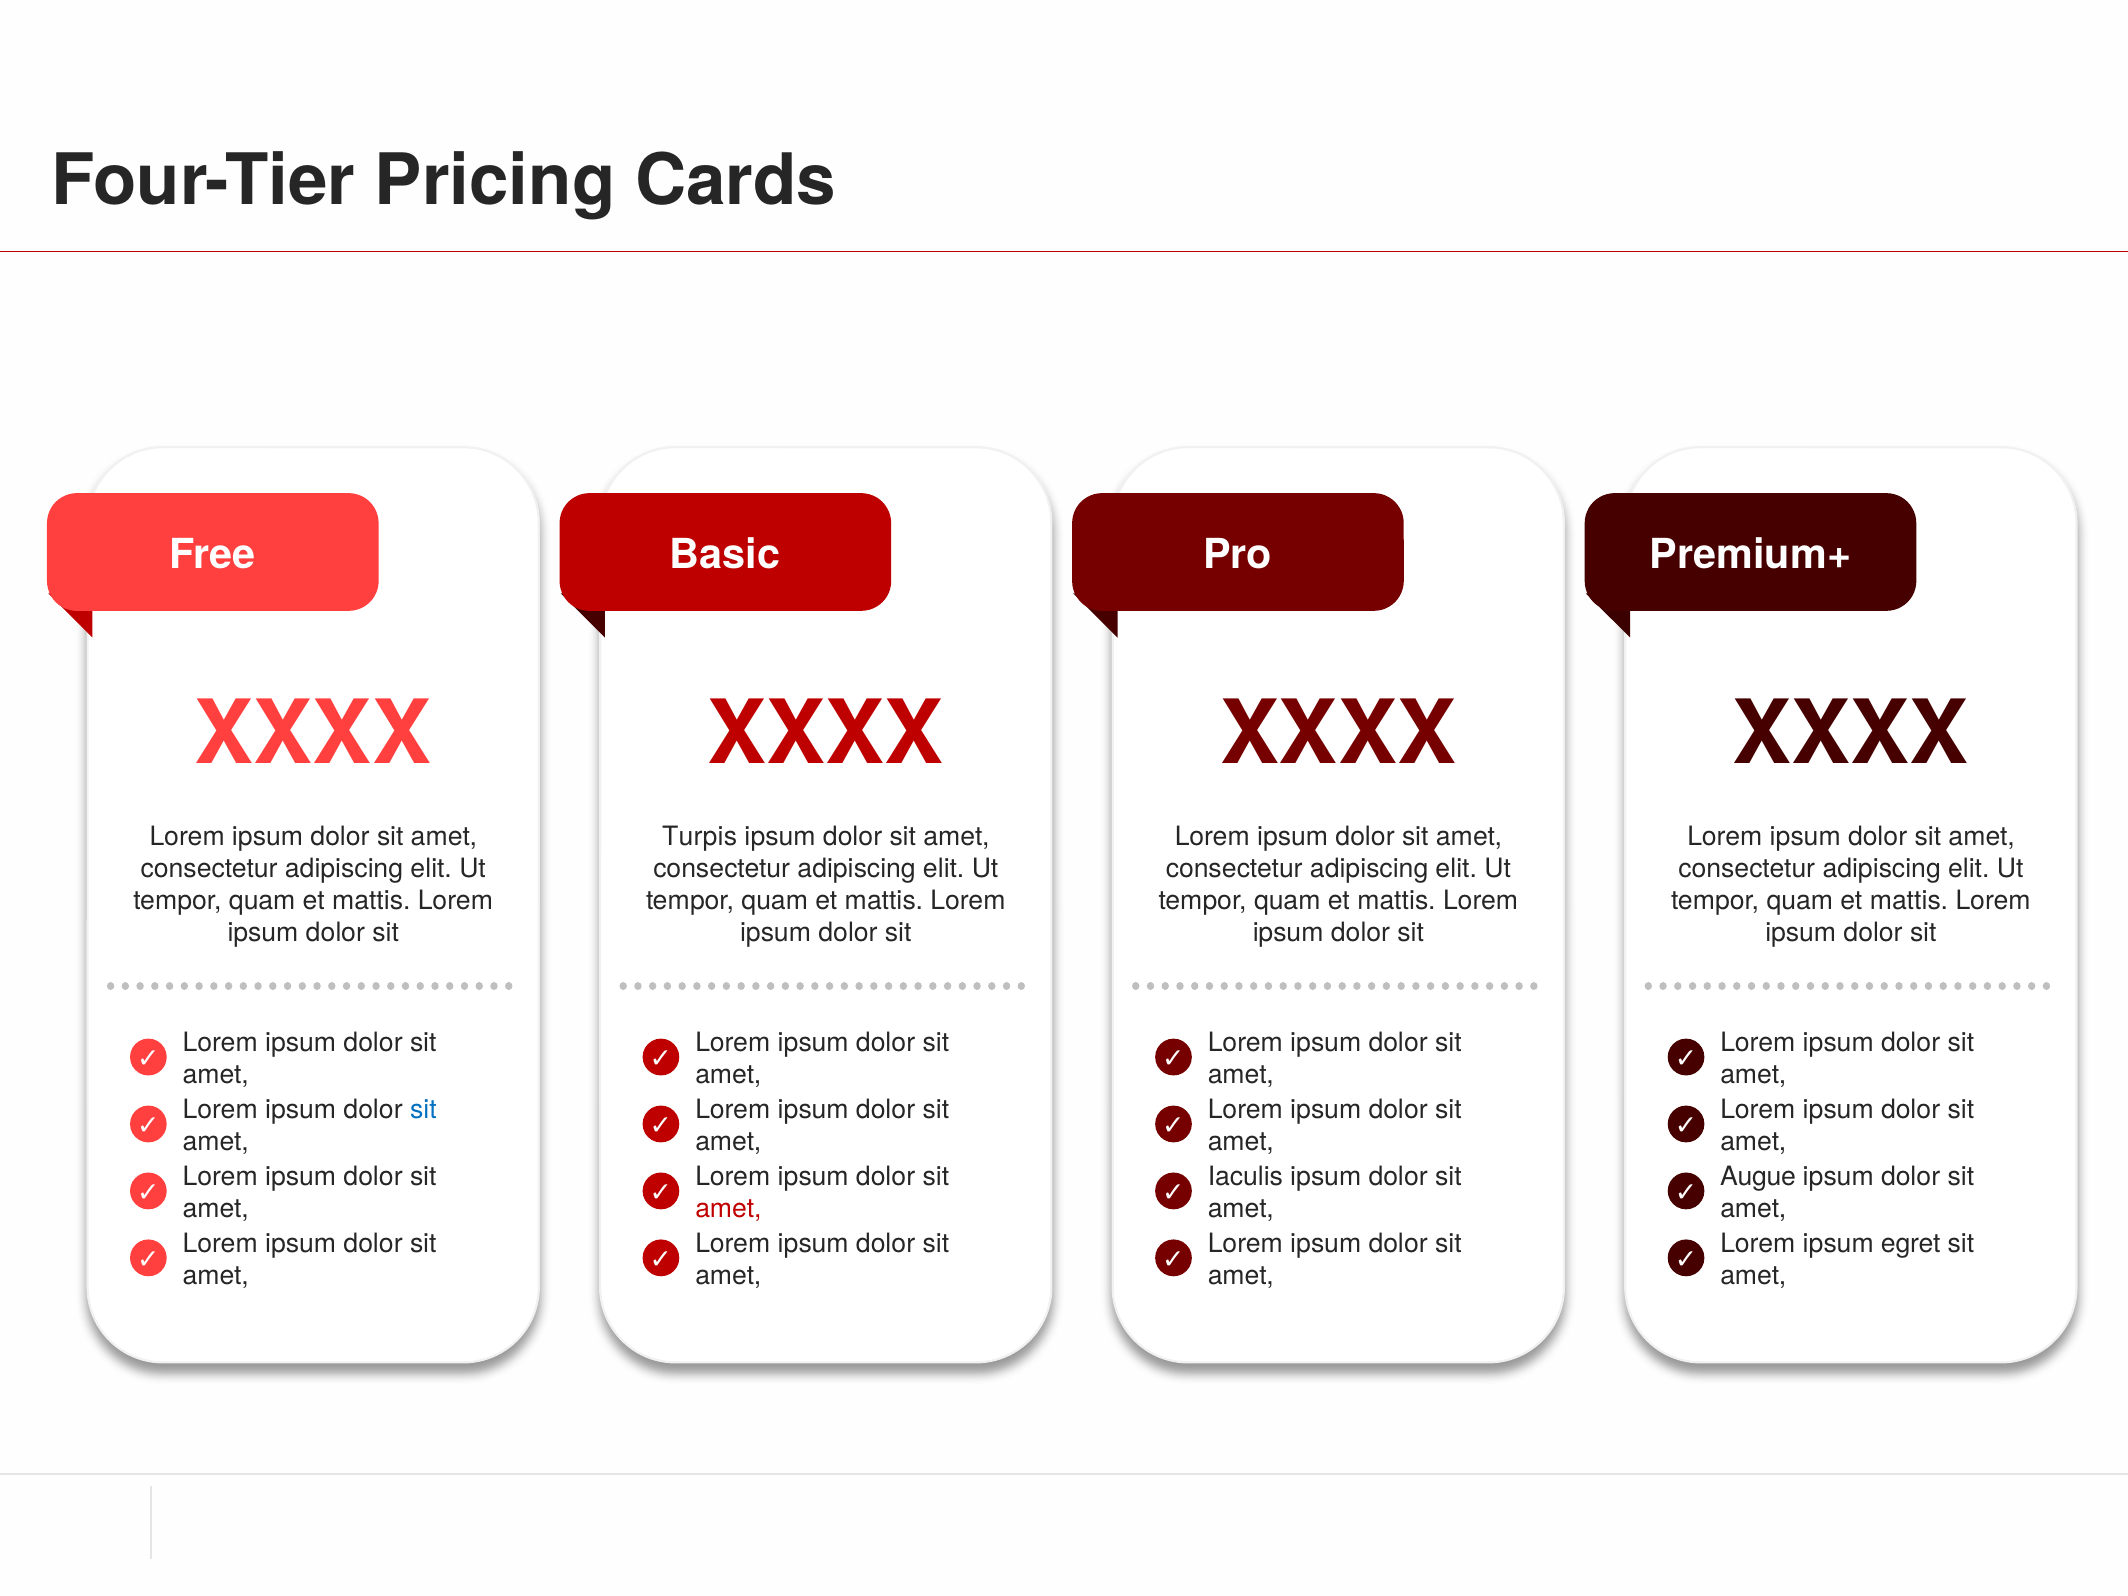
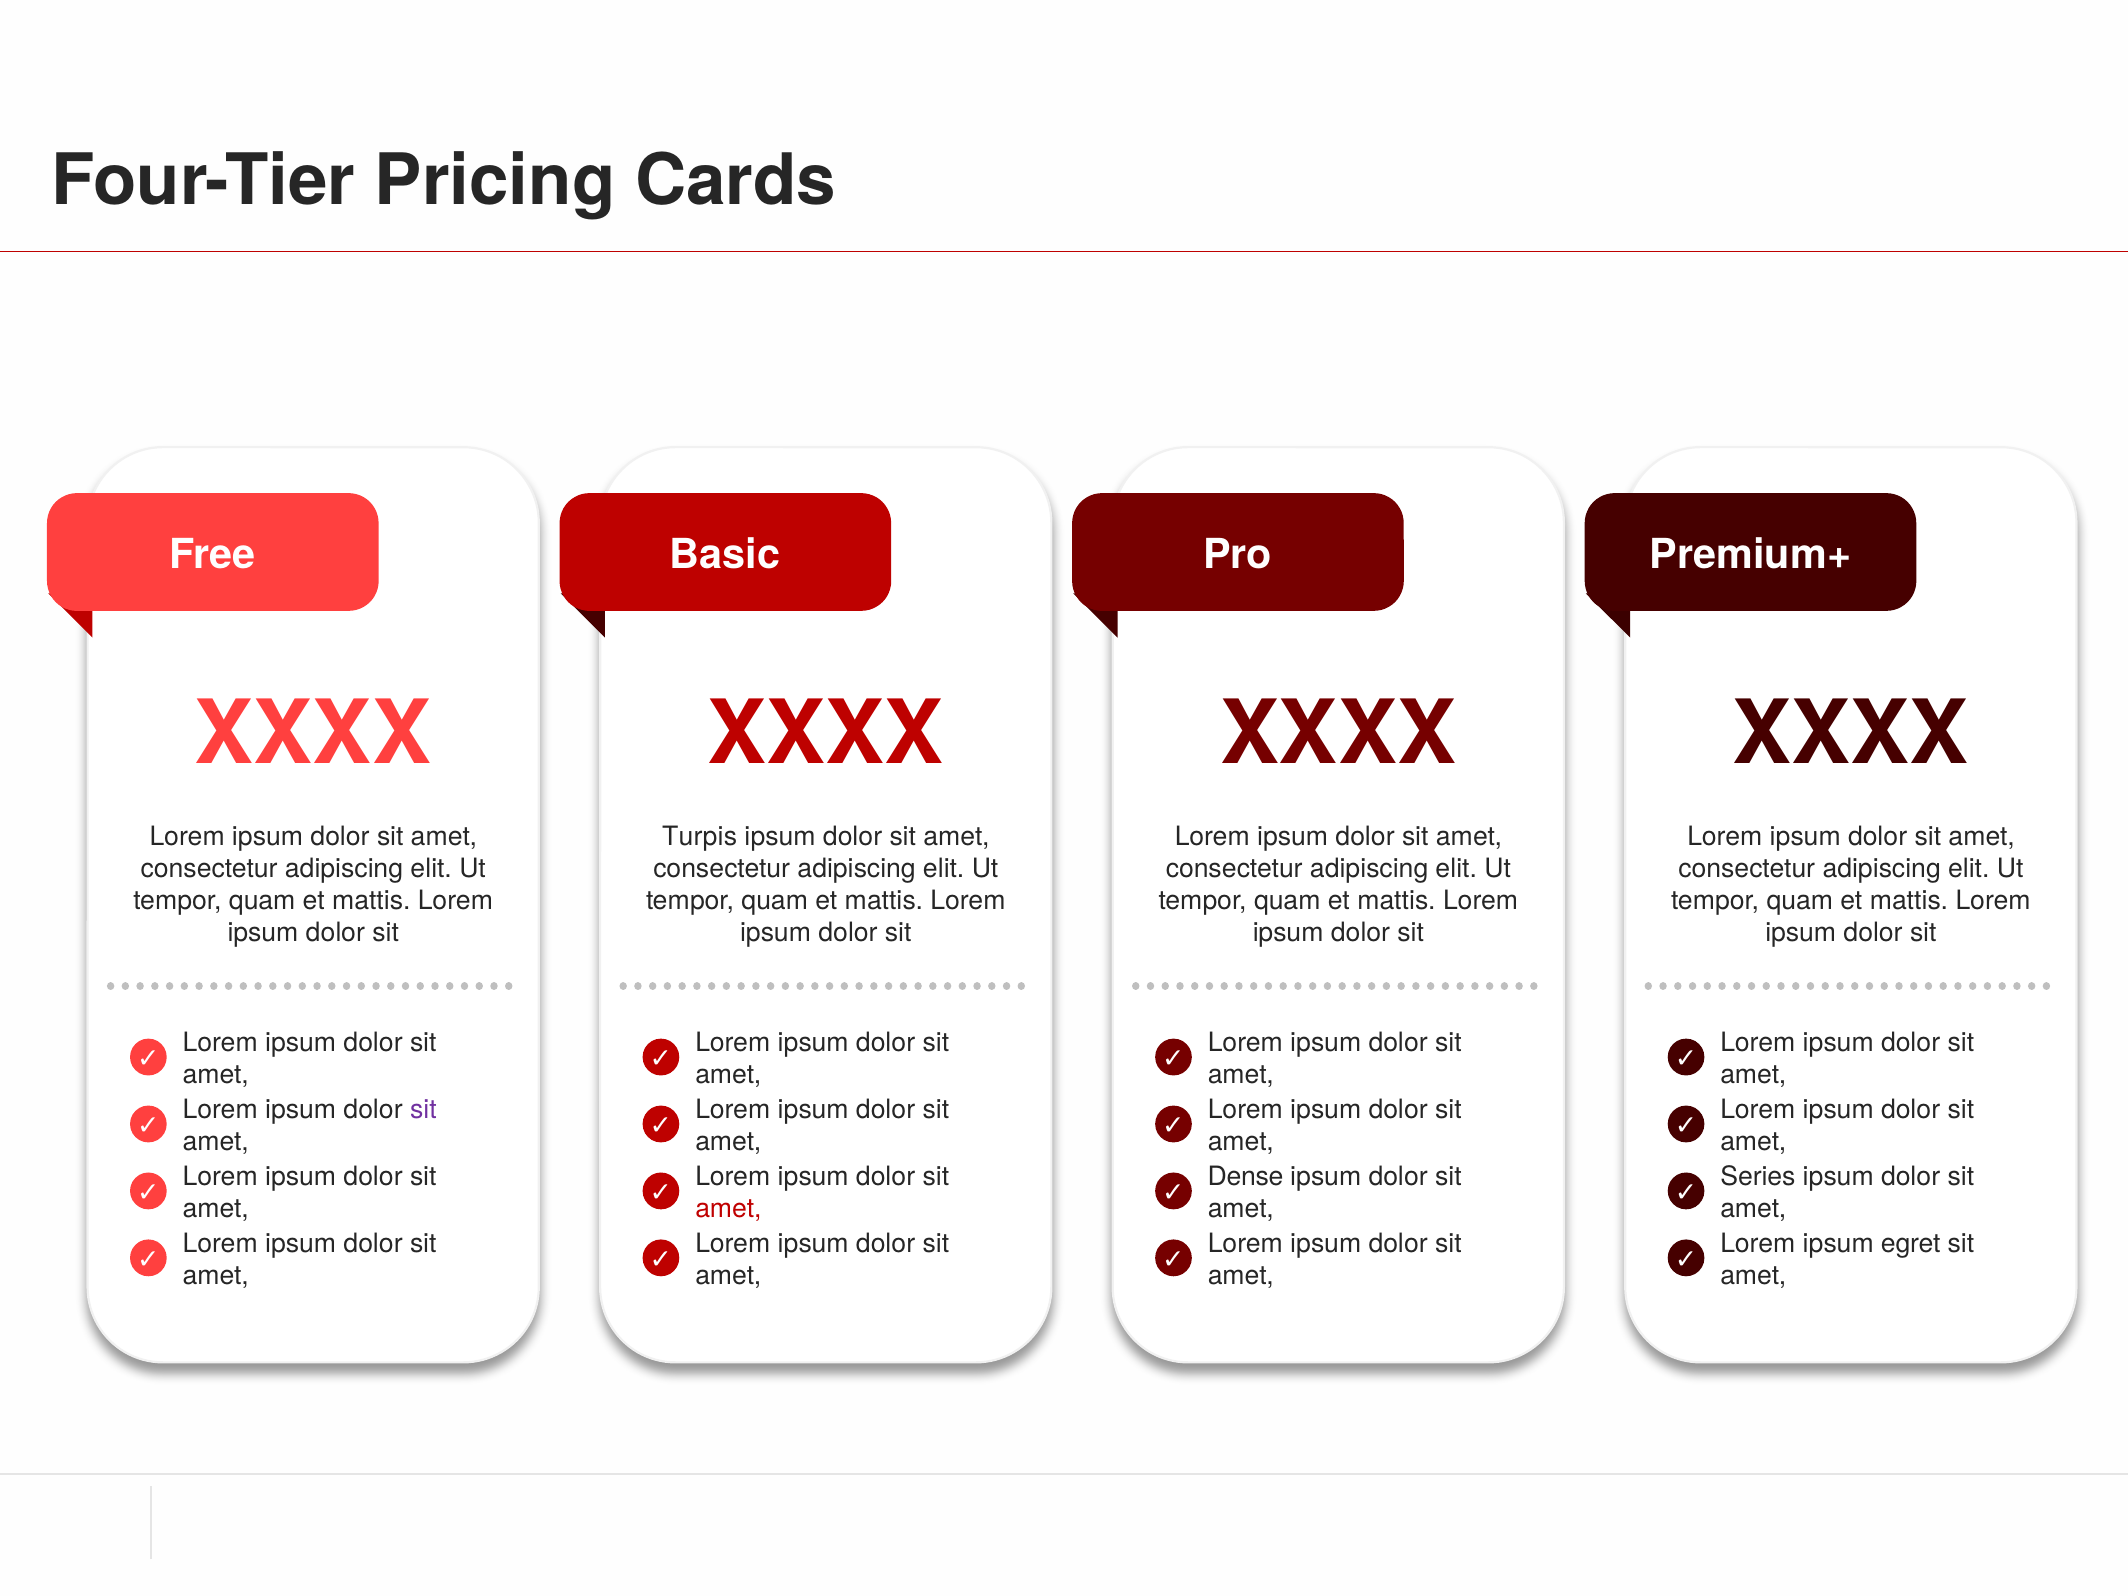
sit at (423, 1110) colour: blue -> purple
Iaculis: Iaculis -> Dense
Augue: Augue -> Series
